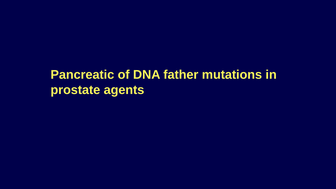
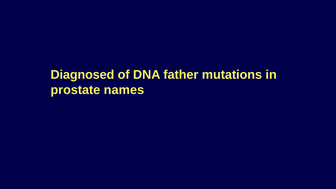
Pancreatic: Pancreatic -> Diagnosed
agents: agents -> names
